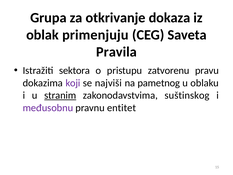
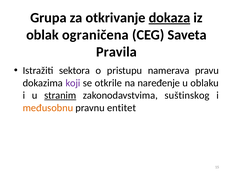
dokaza underline: none -> present
primenjuju: primenjuju -> ograničena
zatvorenu: zatvorenu -> namerava
najviši: najviši -> otkrile
pametnog: pametnog -> naređenje
međusobnu colour: purple -> orange
